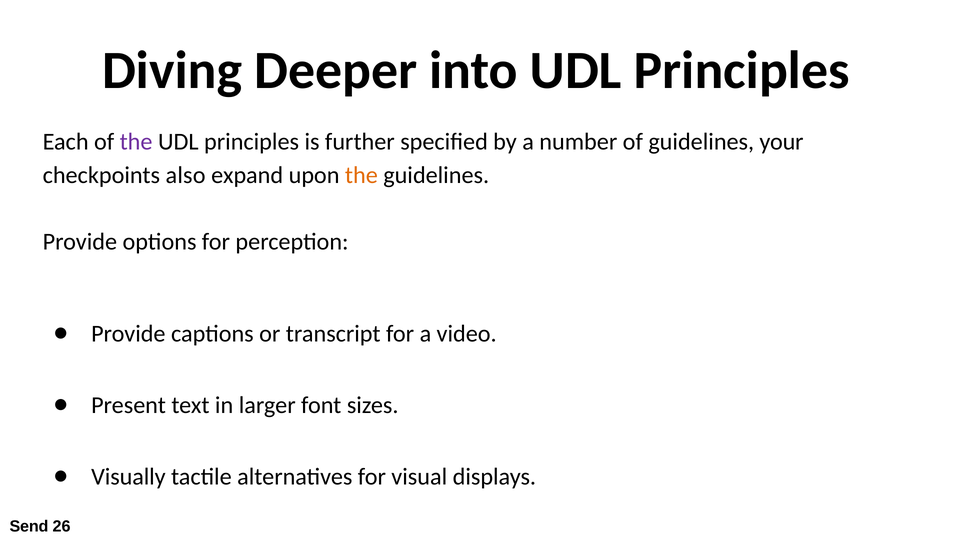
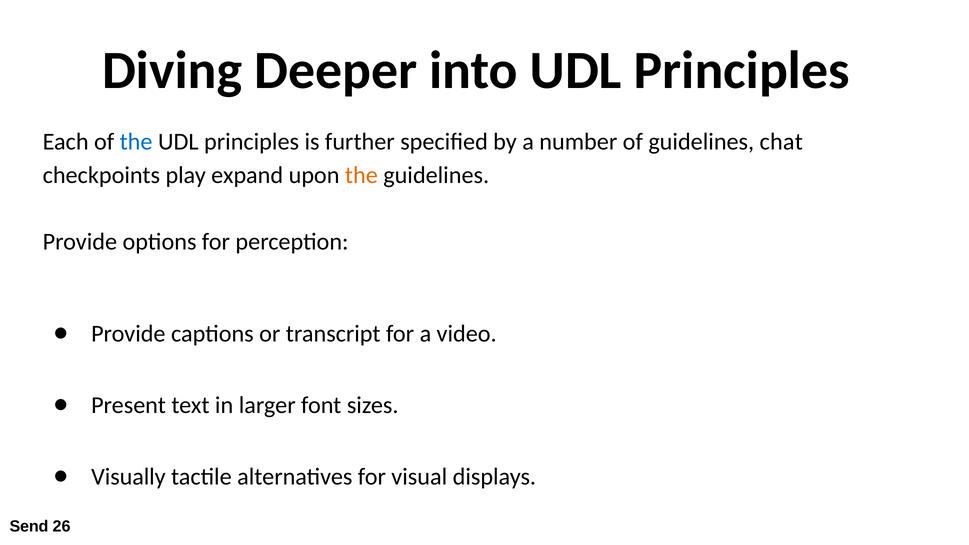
the at (136, 142) colour: purple -> blue
your: your -> chat
also: also -> play
